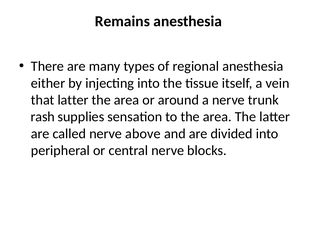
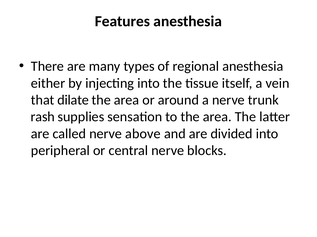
Remains: Remains -> Features
that latter: latter -> dilate
